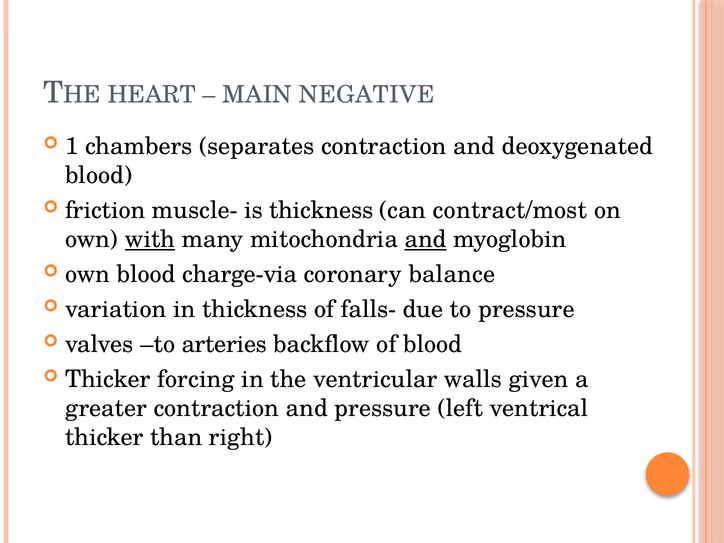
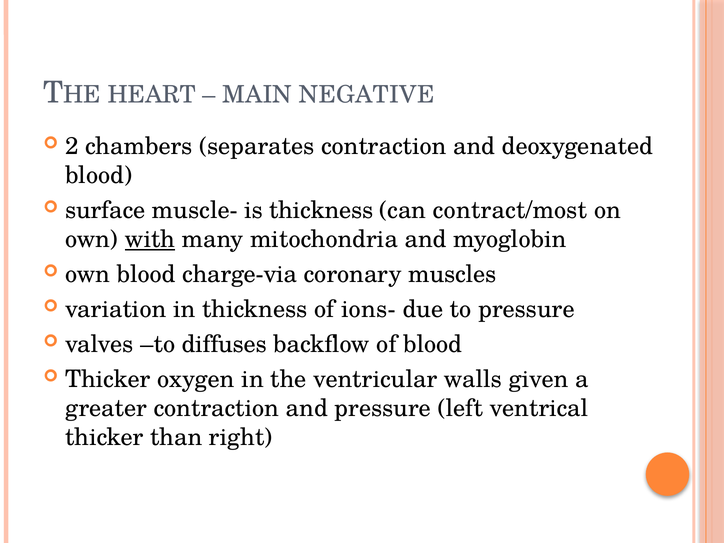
1: 1 -> 2
friction: friction -> surface
and at (426, 239) underline: present -> none
balance: balance -> muscles
falls-: falls- -> ions-
arteries: arteries -> diffuses
forcing: forcing -> oxygen
